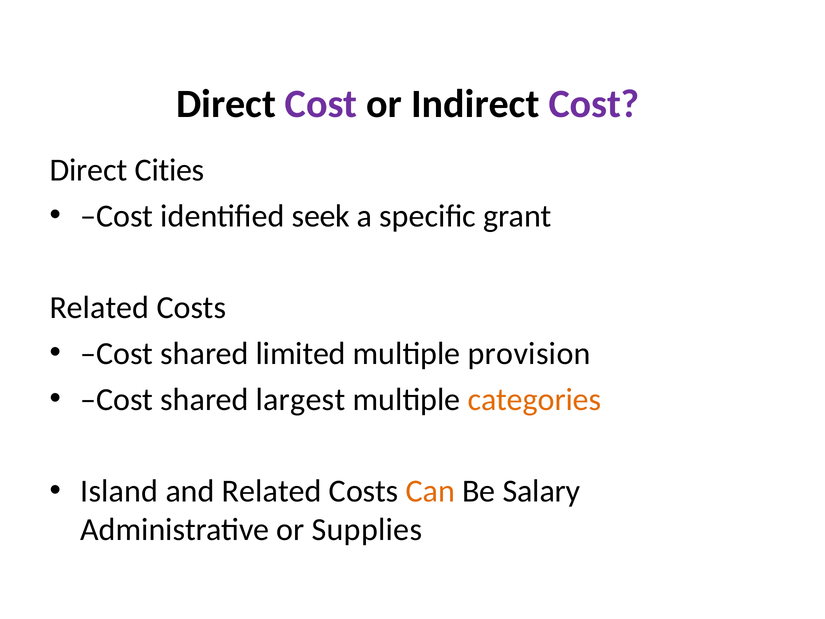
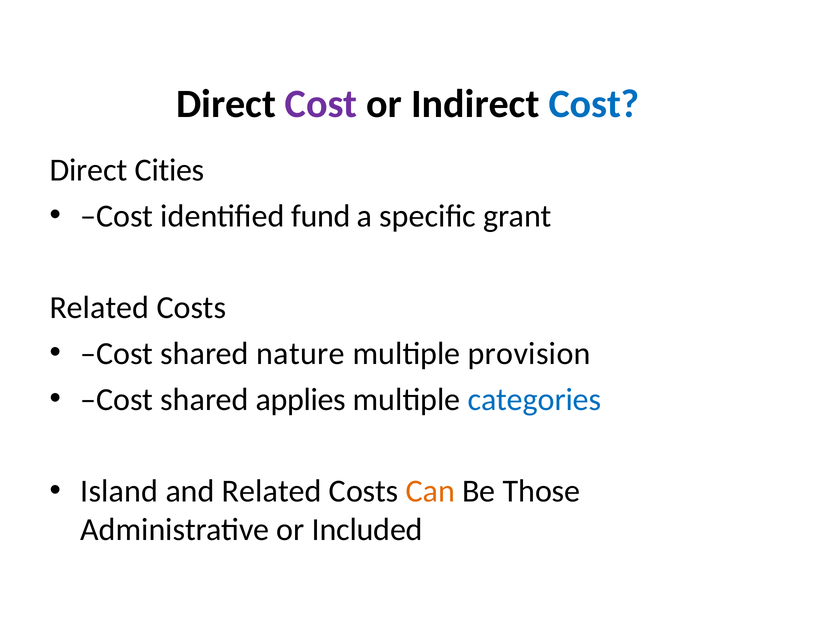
Cost at (594, 104) colour: purple -> blue
seek: seek -> fund
limited: limited -> nature
largest: largest -> applies
categories colour: orange -> blue
Salary: Salary -> Those
Supplies: Supplies -> Included
